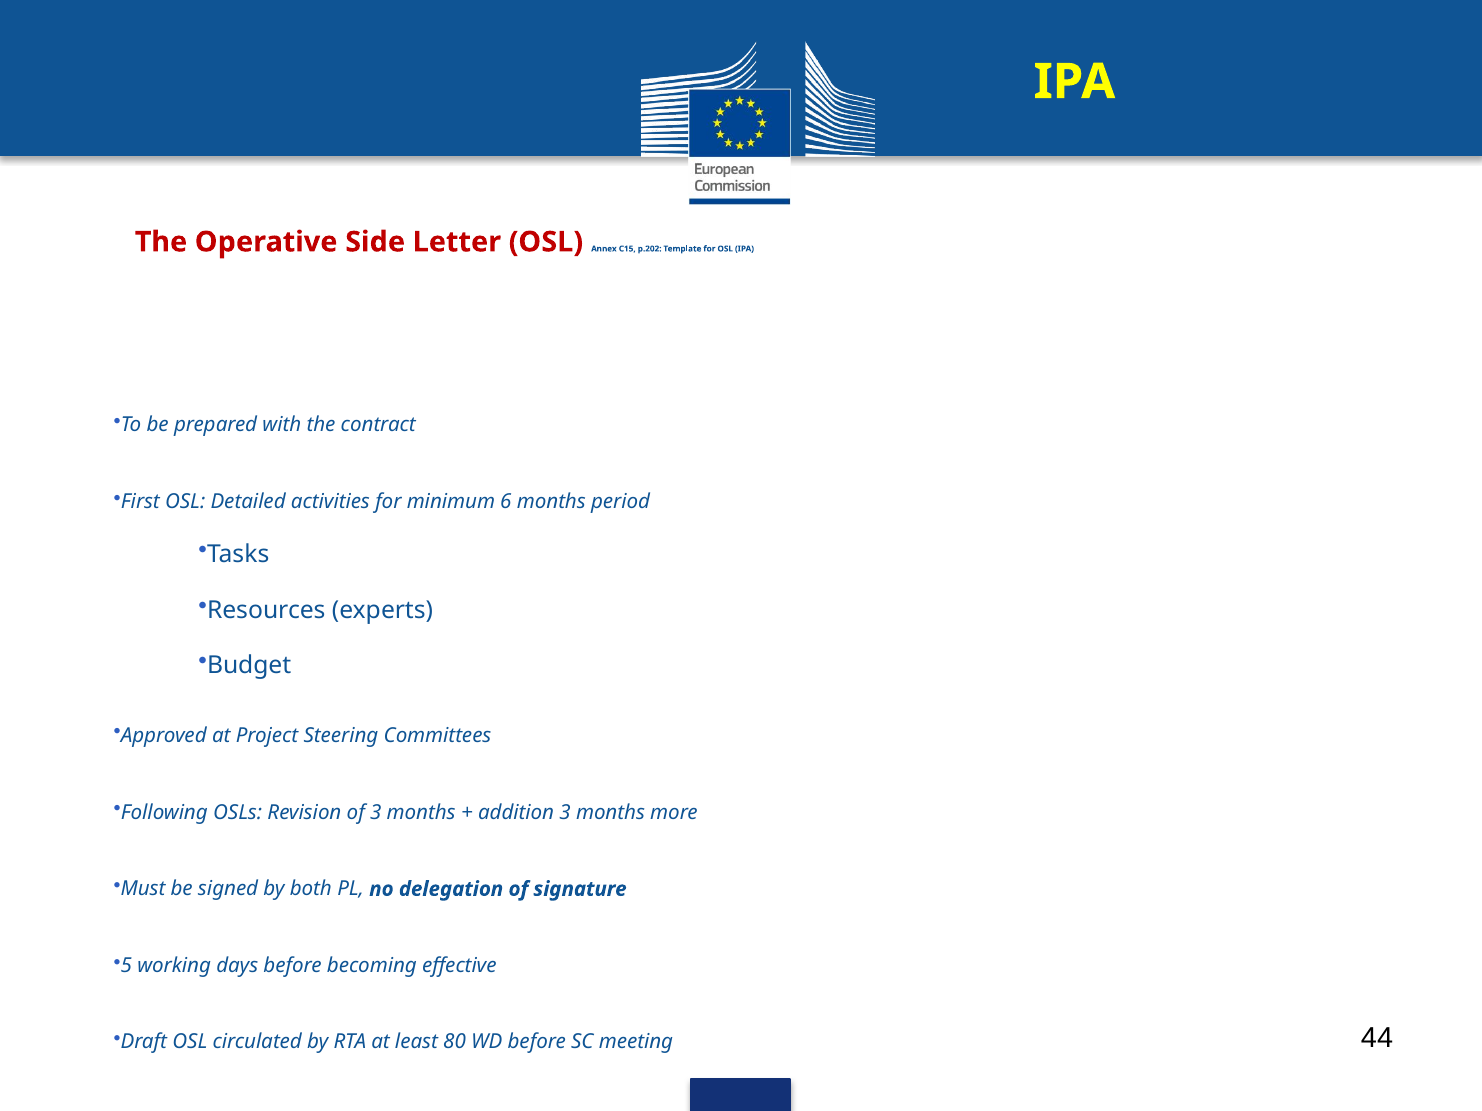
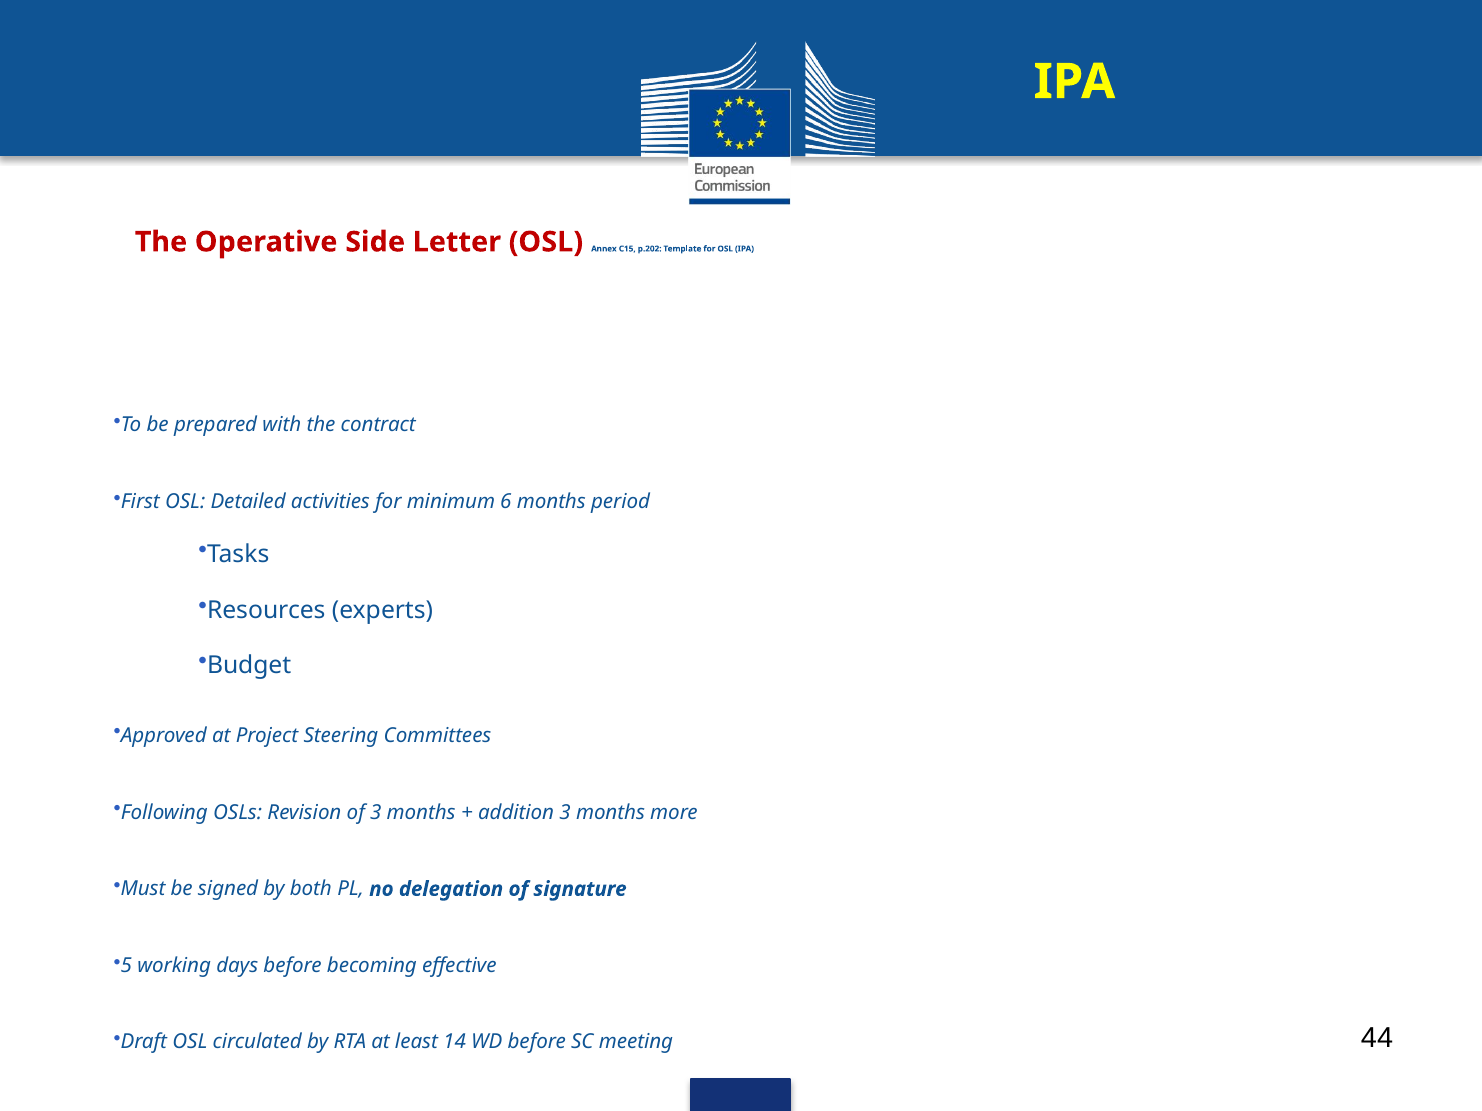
80: 80 -> 14
